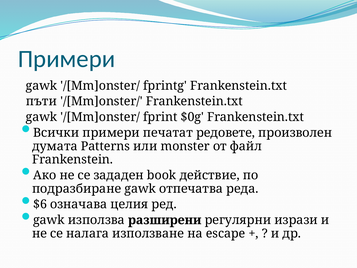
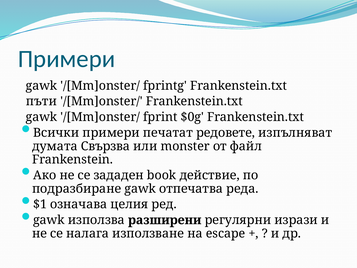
произволен: произволен -> изпълняват
Patterns: Patterns -> Свързва
$6: $6 -> $1
